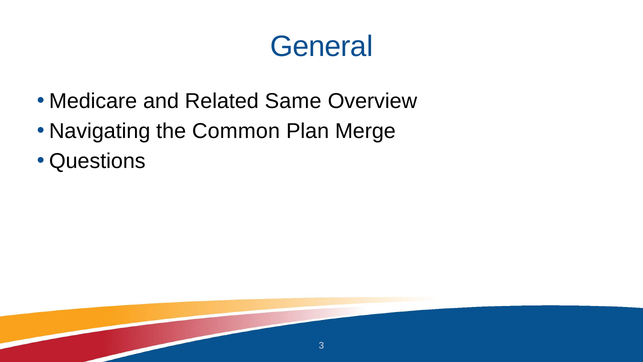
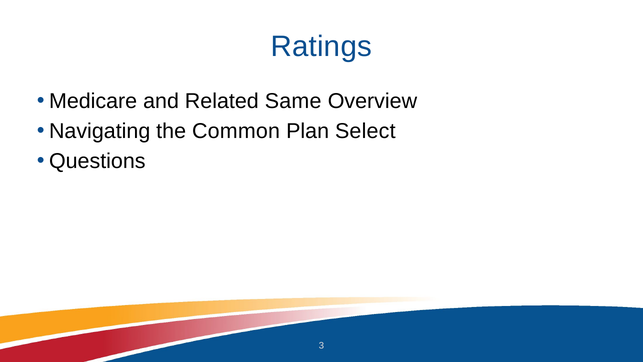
General: General -> Ratings
Merge: Merge -> Select
